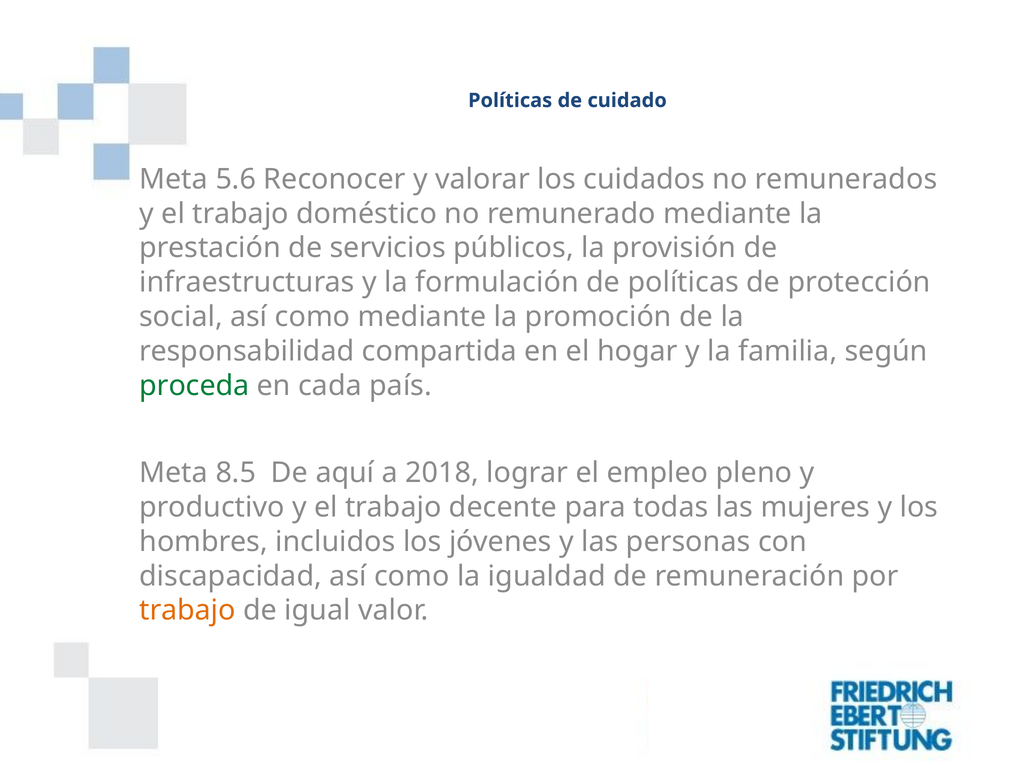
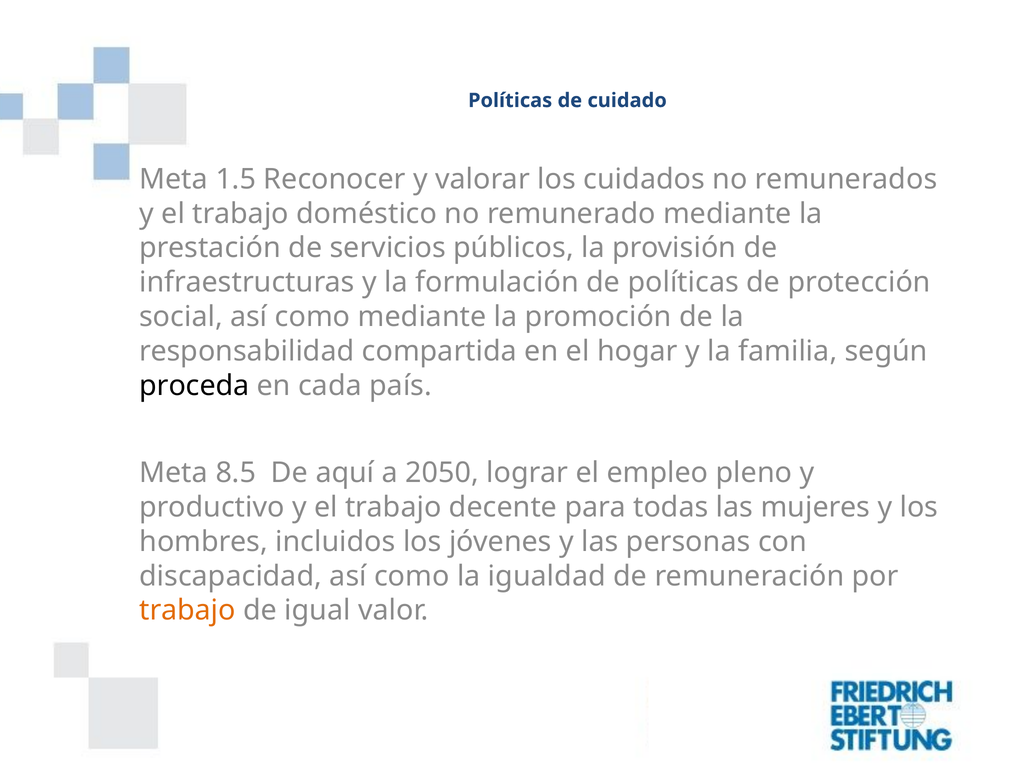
5.6: 5.6 -> 1.5
proceda colour: green -> black
2018: 2018 -> 2050
